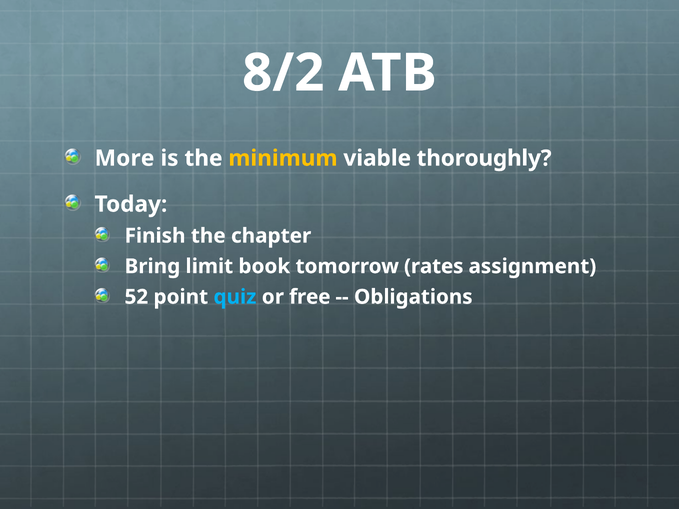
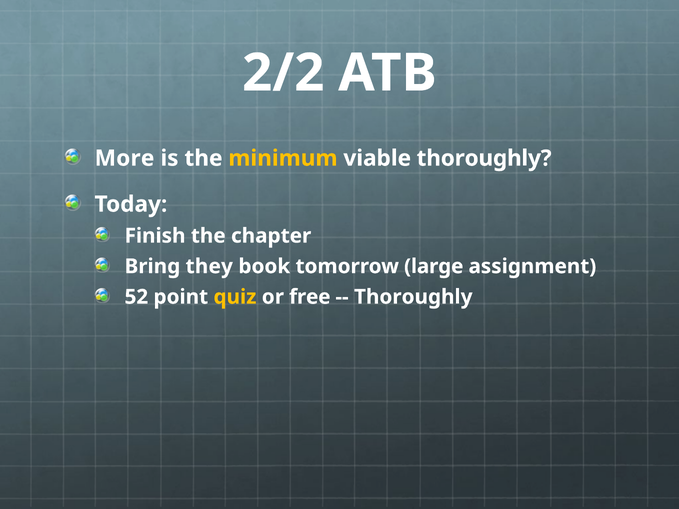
8/2: 8/2 -> 2/2
limit: limit -> they
rates: rates -> large
quiz colour: light blue -> yellow
Obligations at (413, 297): Obligations -> Thoroughly
